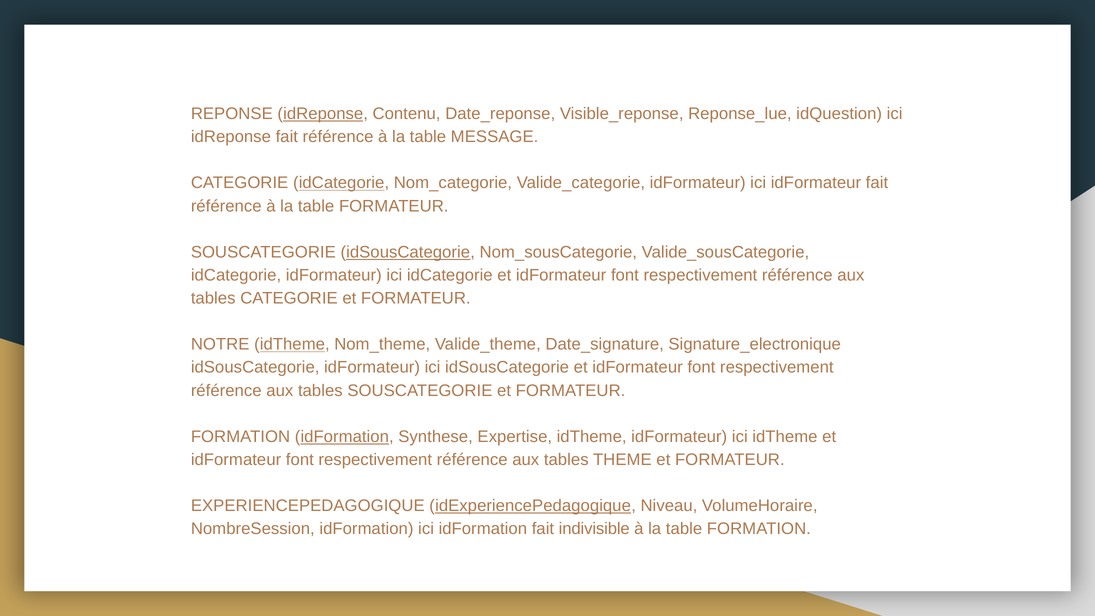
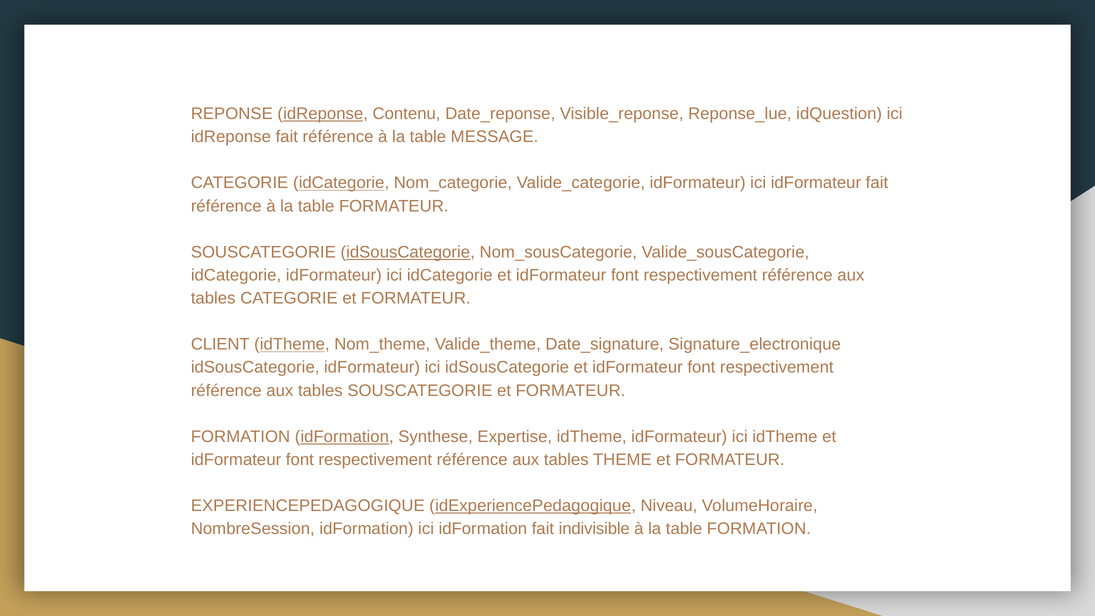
NOTRE: NOTRE -> CLIENT
